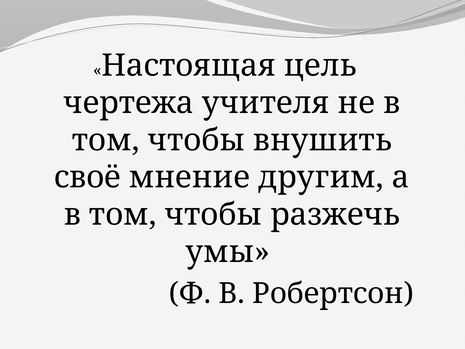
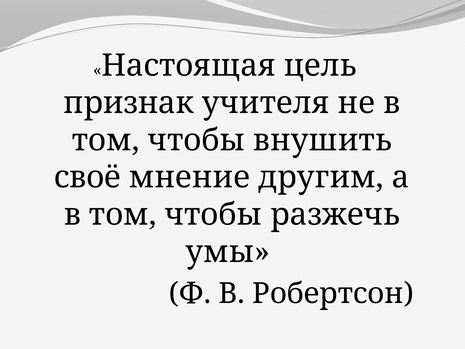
чертежа: чертежа -> признак
